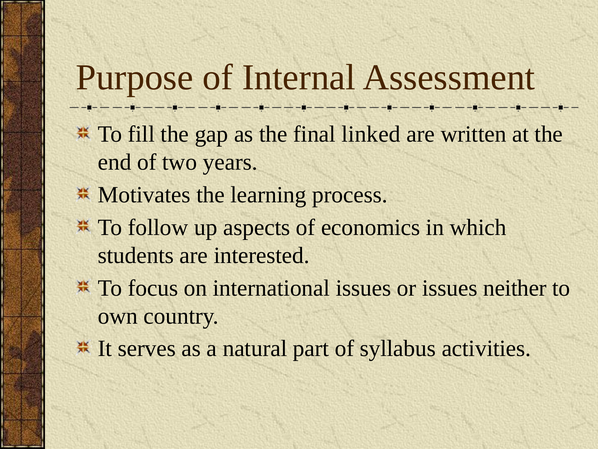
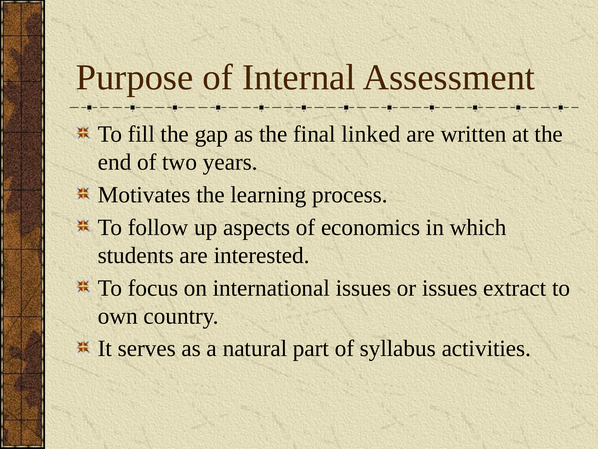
neither: neither -> extract
